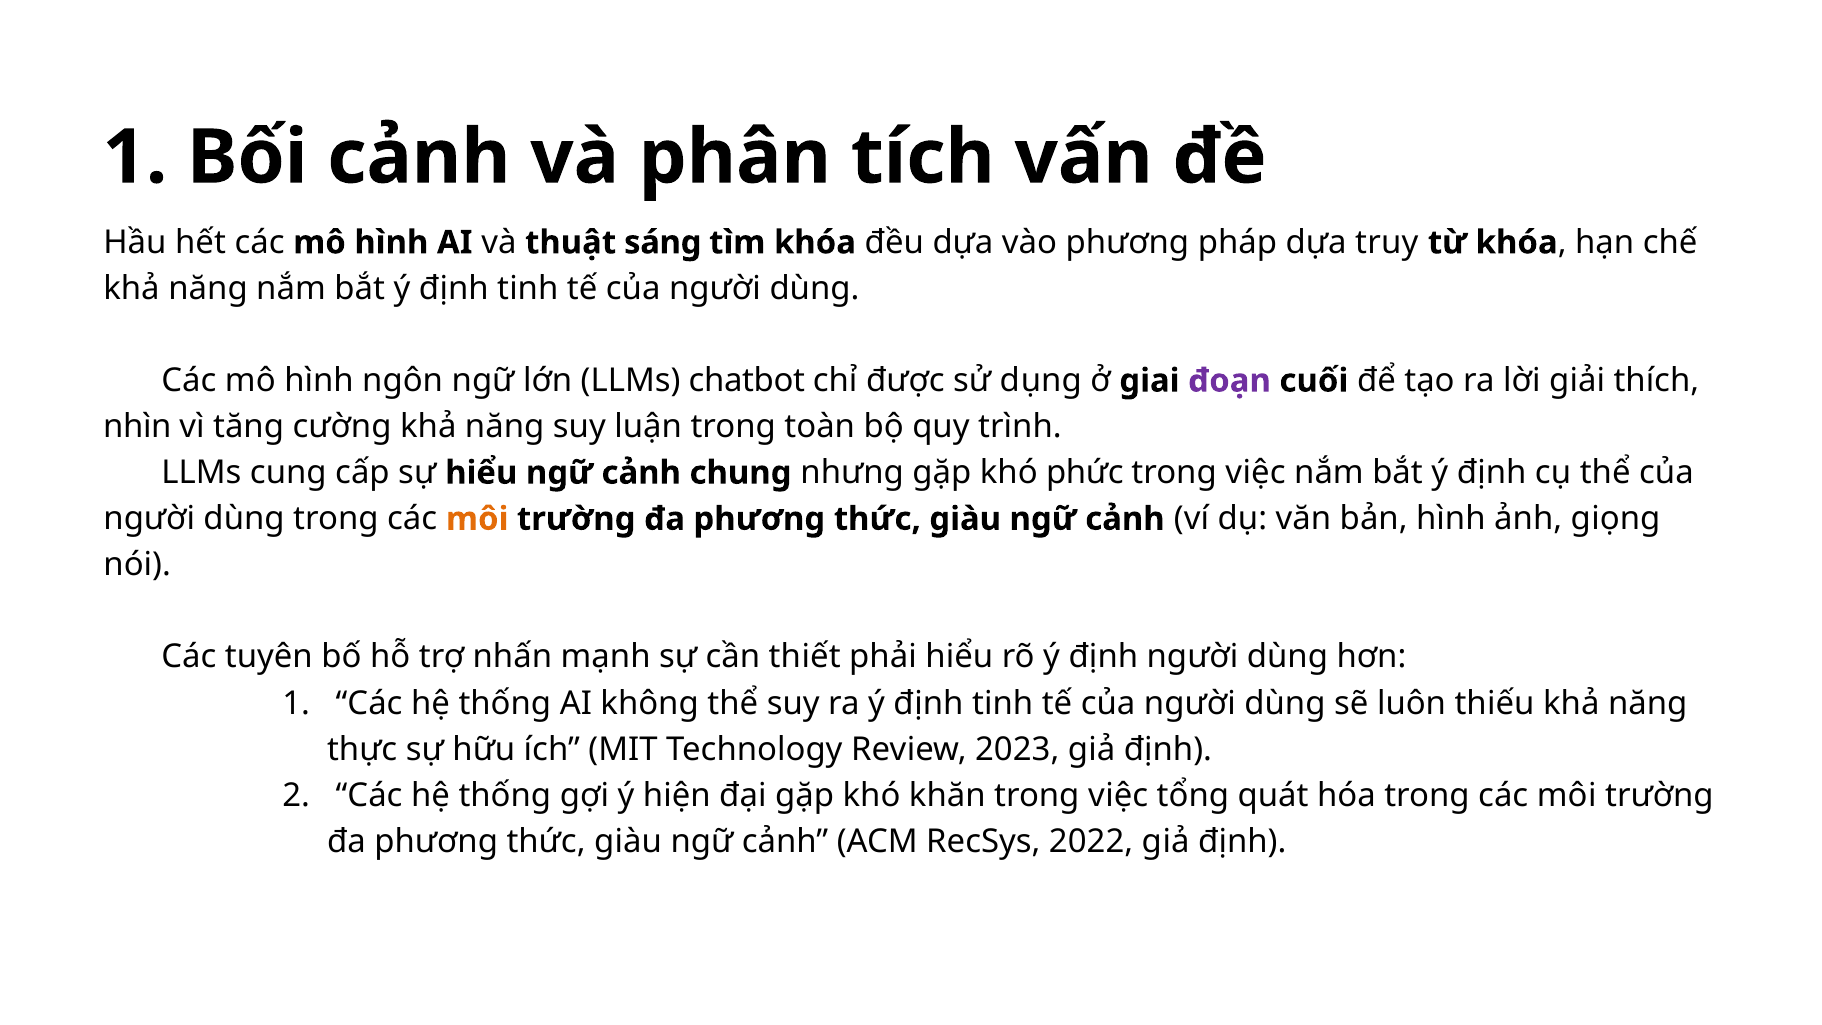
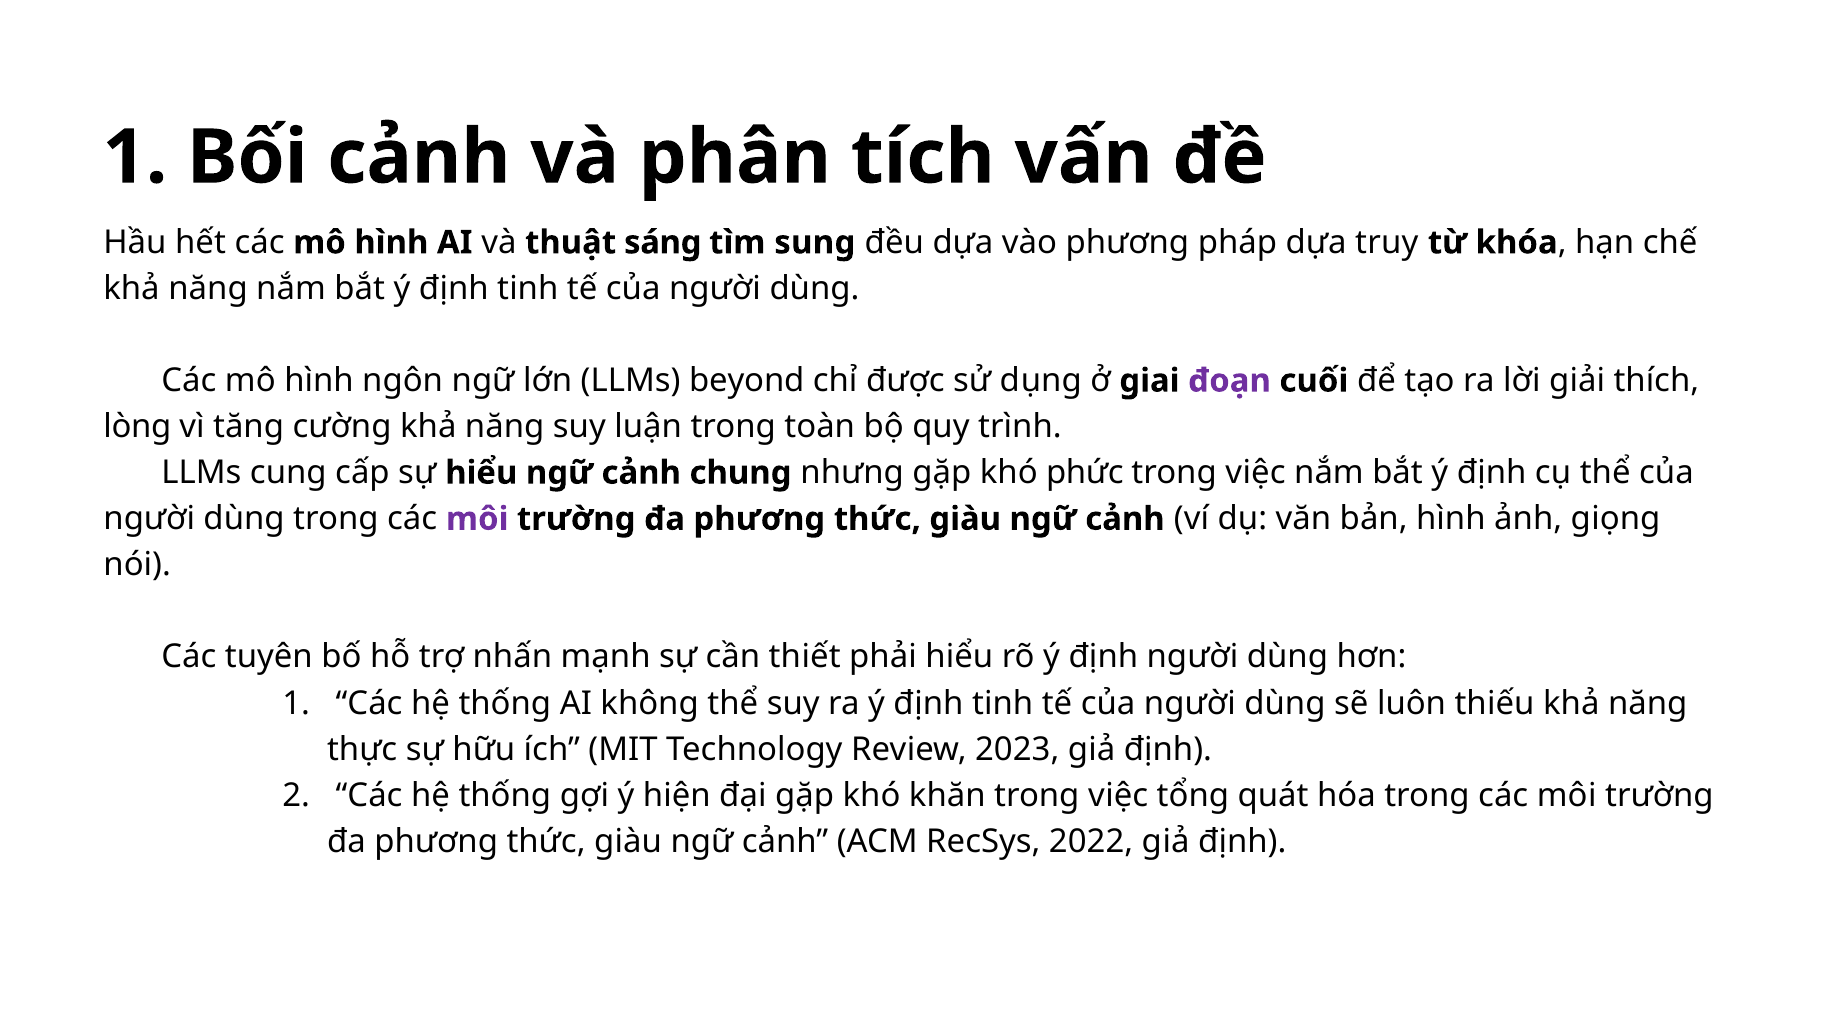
tìm khóa: khóa -> sung
chatbot: chatbot -> beyond
nhìn: nhìn -> lòng
môi colour: orange -> purple
